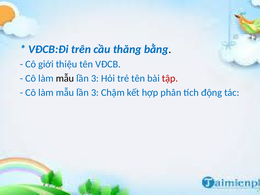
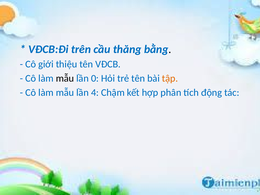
3 at (95, 78): 3 -> 0
tập colour: red -> orange
3 at (95, 92): 3 -> 4
